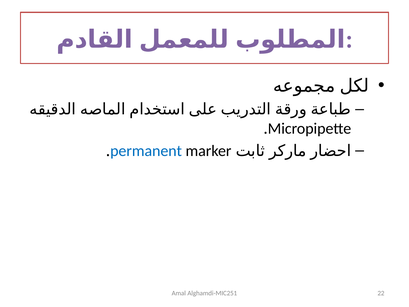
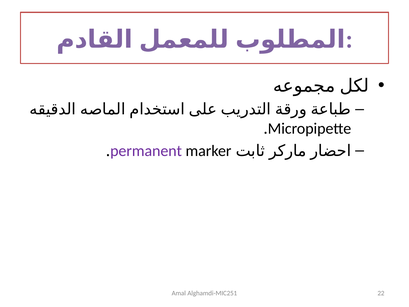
permanent colour: blue -> purple
